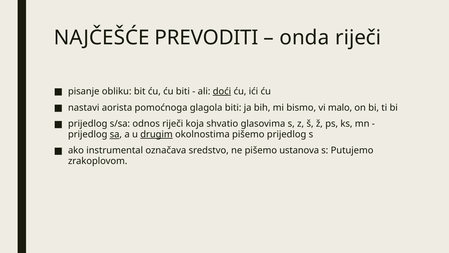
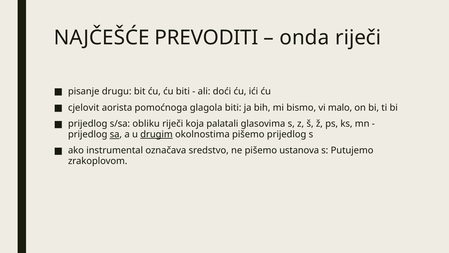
obliku: obliku -> drugu
doći underline: present -> none
nastavi: nastavi -> cjelovit
odnos: odnos -> obliku
shvatio: shvatio -> palatali
